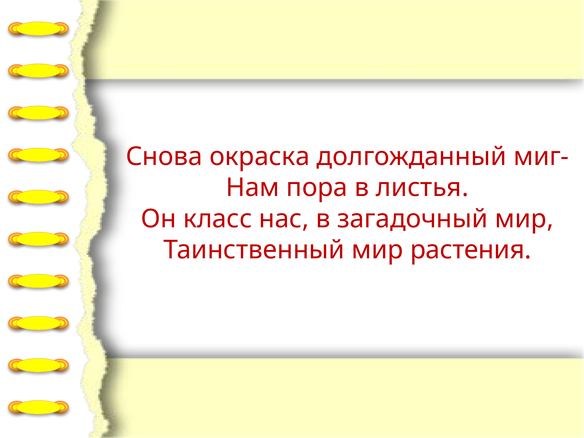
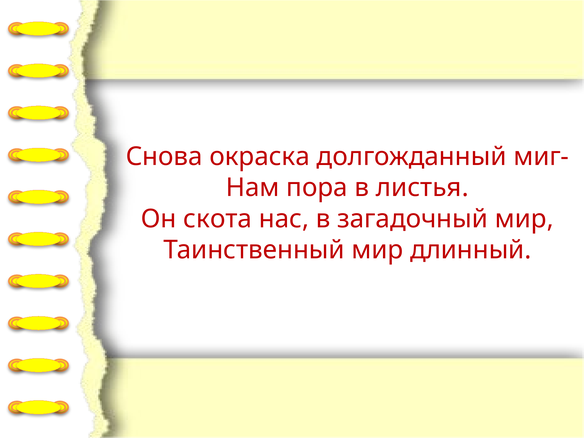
класс: класс -> скота
растения: растения -> длинный
